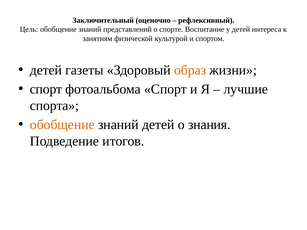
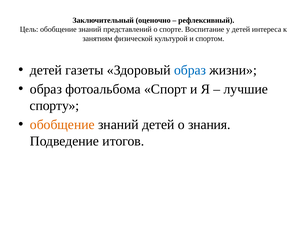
образ at (190, 70) colour: orange -> blue
спорт at (46, 89): спорт -> образ
спорта: спорта -> спорту
